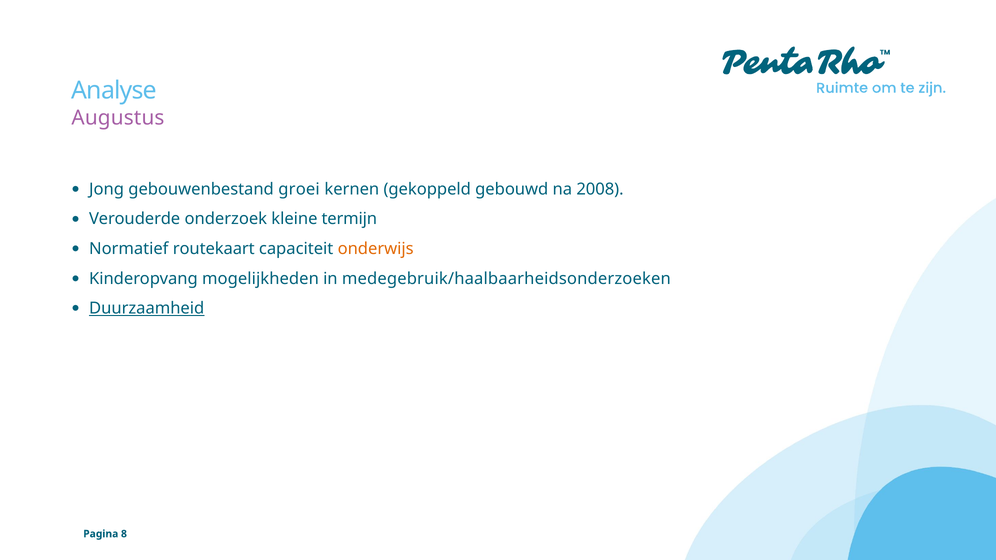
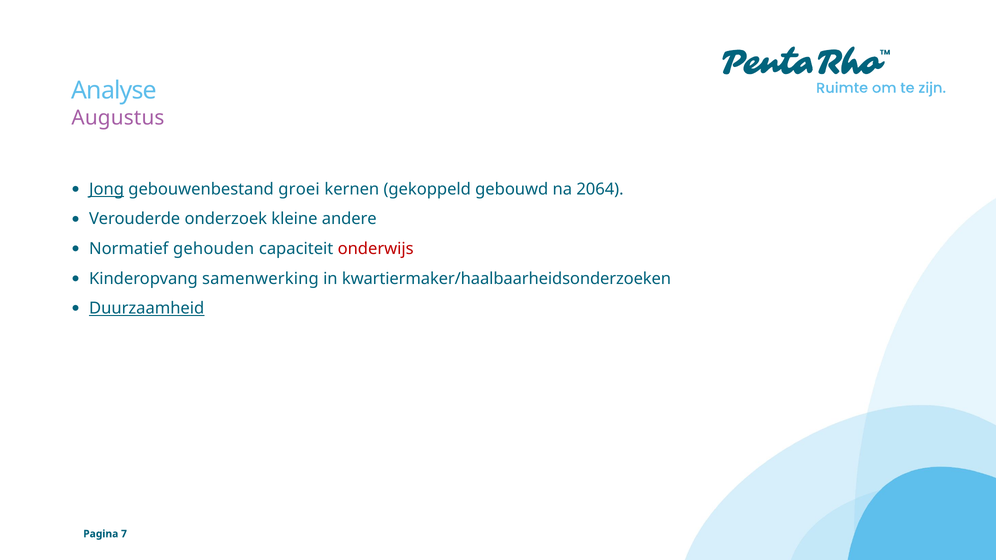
Jong underline: none -> present
2008: 2008 -> 2064
termijn: termijn -> andere
routekaart: routekaart -> gehouden
onderwijs colour: orange -> red
mogelijkheden: mogelijkheden -> samenwerking
medegebruik/haalbaarheidsonderzoeken: medegebruik/haalbaarheidsonderzoeken -> kwartiermaker/haalbaarheidsonderzoeken
8: 8 -> 7
